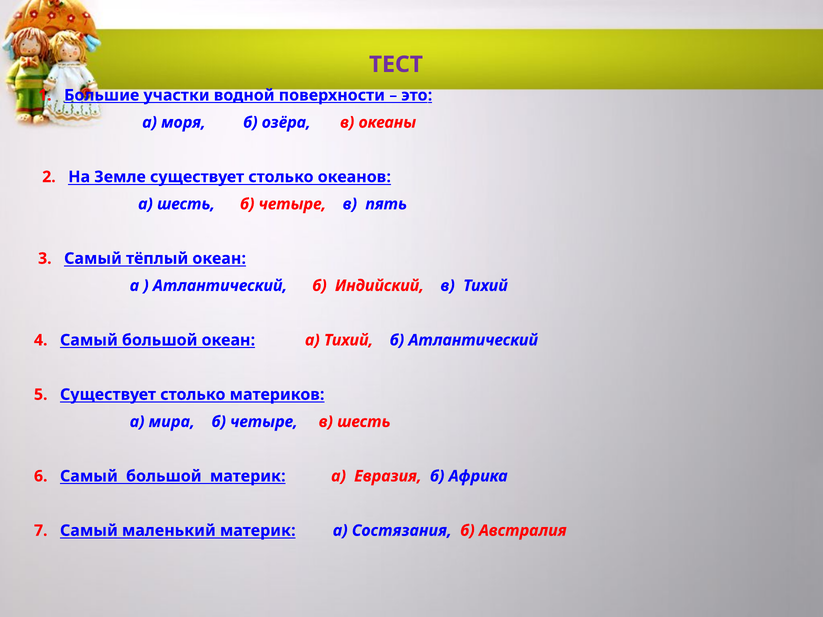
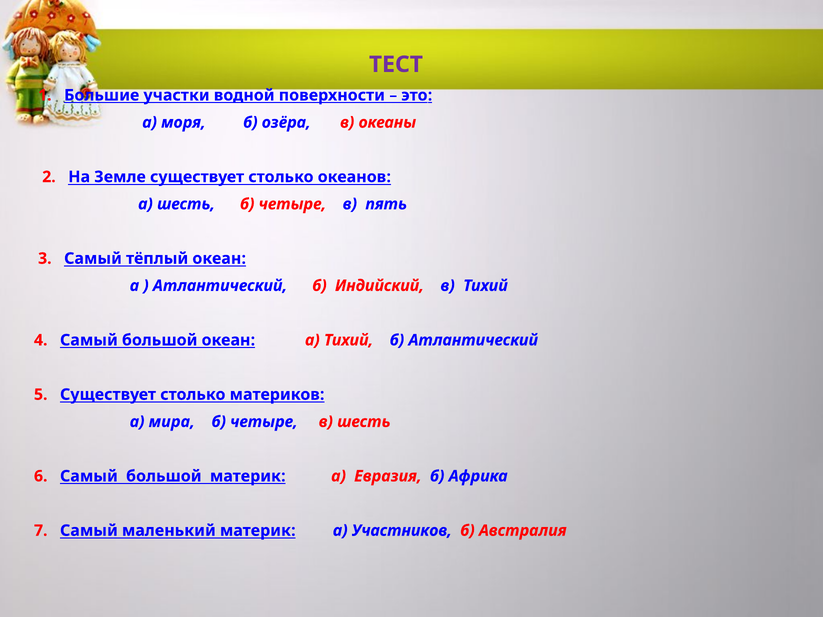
Состязания: Состязания -> Участников
